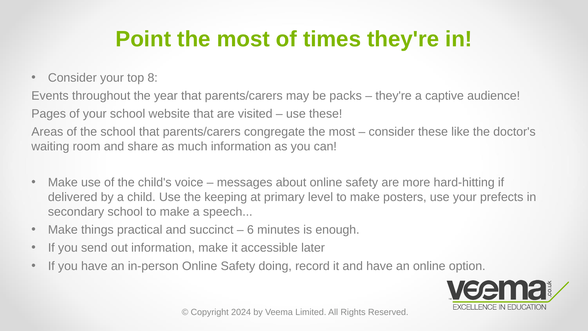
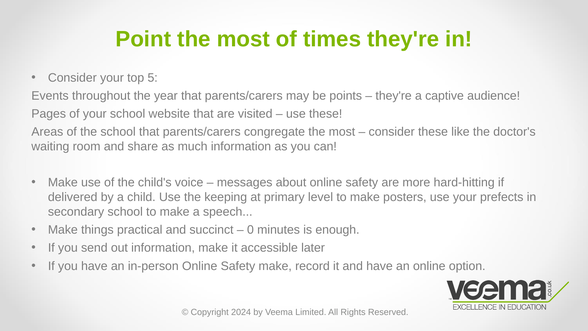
8: 8 -> 5
packs: packs -> points
6: 6 -> 0
Safety doing: doing -> make
